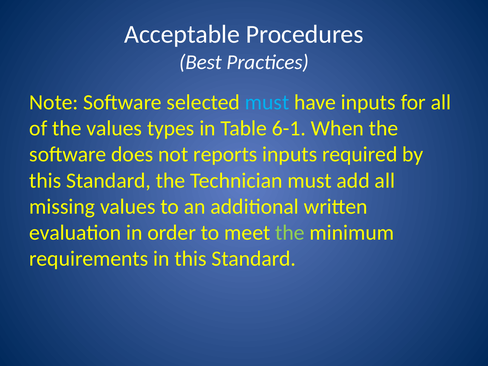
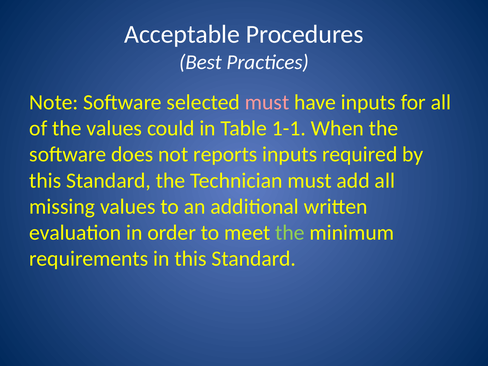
must at (267, 102) colour: light blue -> pink
types: types -> could
6-1: 6-1 -> 1-1
